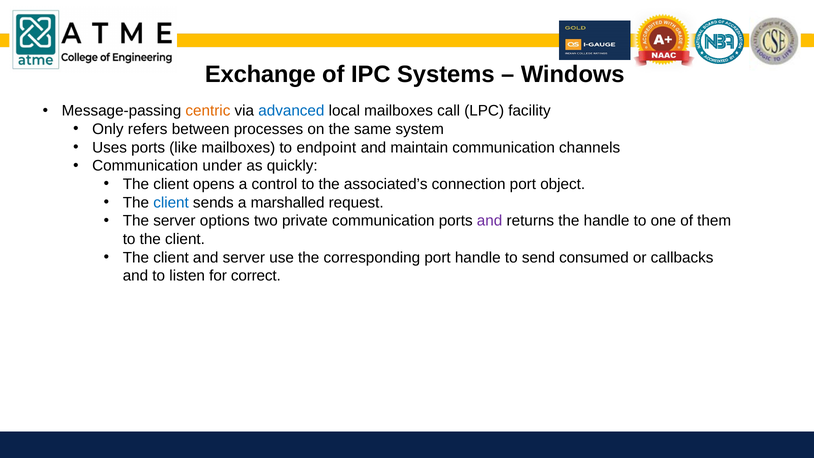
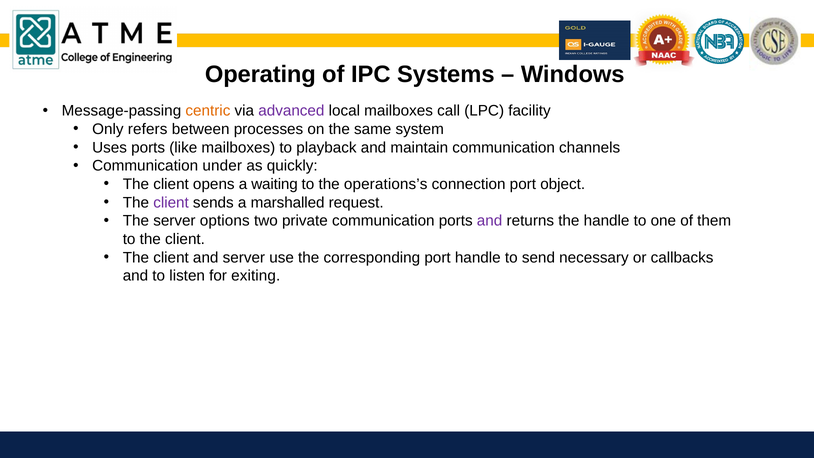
Exchange: Exchange -> Operating
advanced colour: blue -> purple
endpoint: endpoint -> playback
control: control -> waiting
associated’s: associated’s -> operations’s
client at (171, 202) colour: blue -> purple
consumed: consumed -> necessary
correct: correct -> exiting
